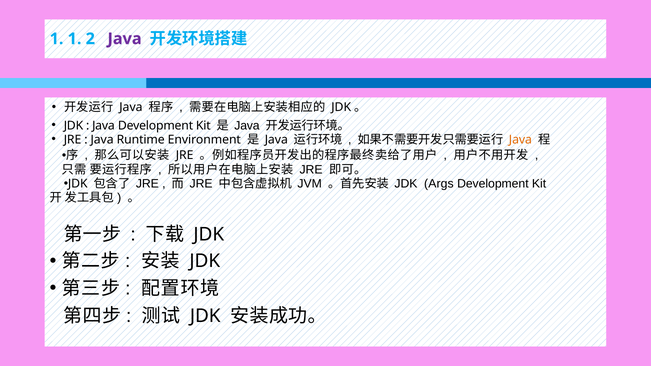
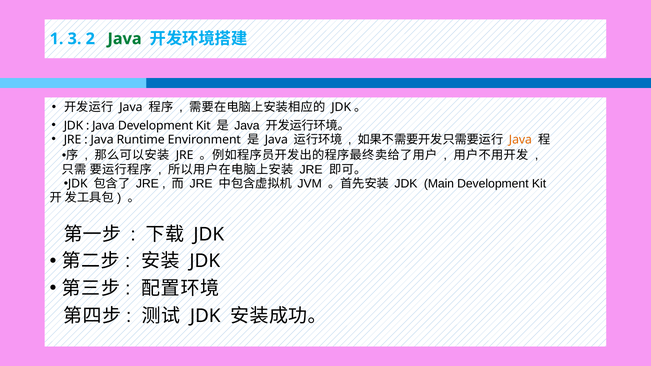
1 1: 1 -> 3
Java at (125, 39) colour: purple -> green
Args: Args -> Main
